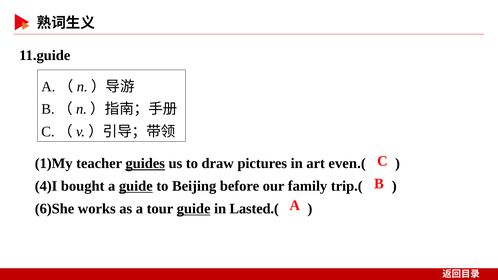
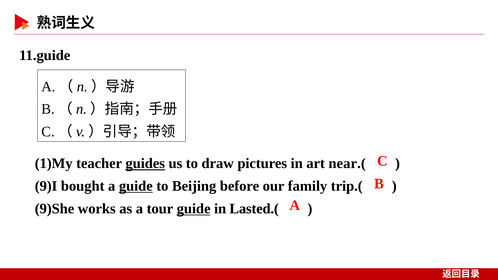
even.(: even.( -> near.(
4)I: 4)I -> 9)I
6)She: 6)She -> 9)She
